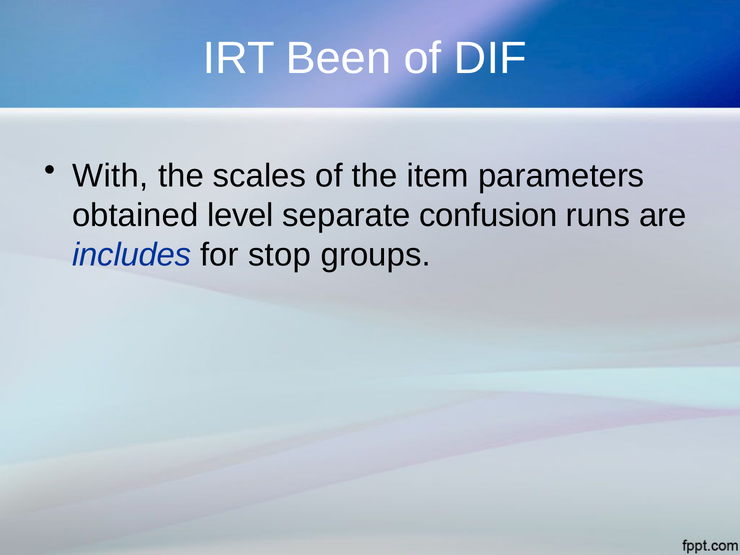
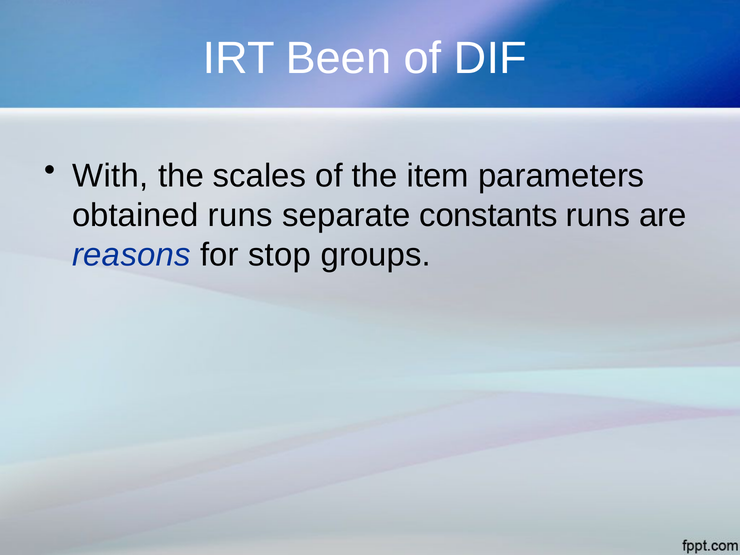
obtained level: level -> runs
confusion: confusion -> constants
includes: includes -> reasons
